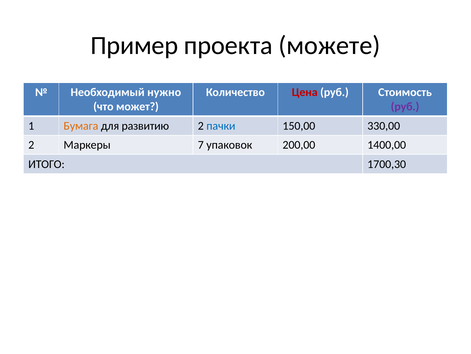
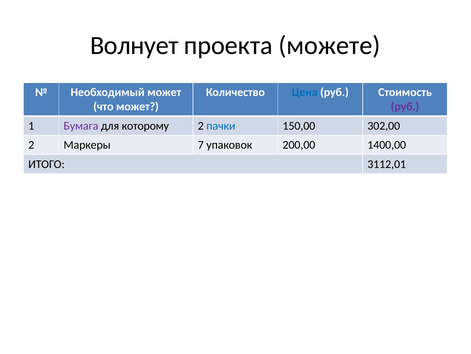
Пример: Пример -> Волнует
Необходимый нужно: нужно -> может
Цена colour: red -> blue
Бумага colour: orange -> purple
развитию: развитию -> которому
330,00: 330,00 -> 302,00
1700,30: 1700,30 -> 3112,01
